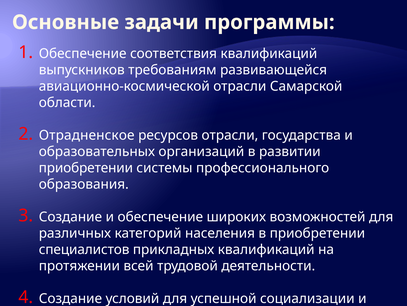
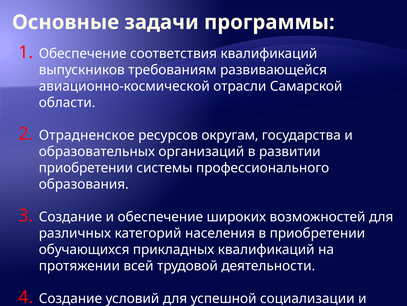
ресурсов отрасли: отрасли -> округам
специалистов at (84, 249): специалистов -> обучающихся
